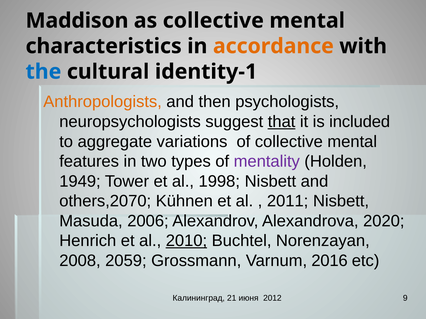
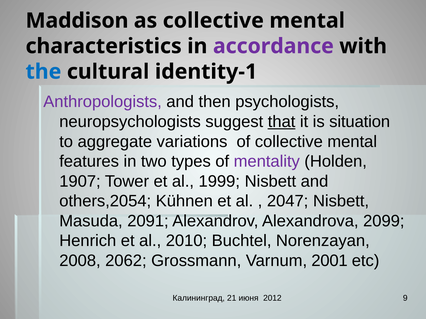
accordance colour: orange -> purple
Anthropologists colour: orange -> purple
included: included -> situation
1949: 1949 -> 1907
1998: 1998 -> 1999
others,2070: others,2070 -> others,2054
2011: 2011 -> 2047
2006: 2006 -> 2091
2020: 2020 -> 2099
2010 underline: present -> none
2059: 2059 -> 2062
2016: 2016 -> 2001
